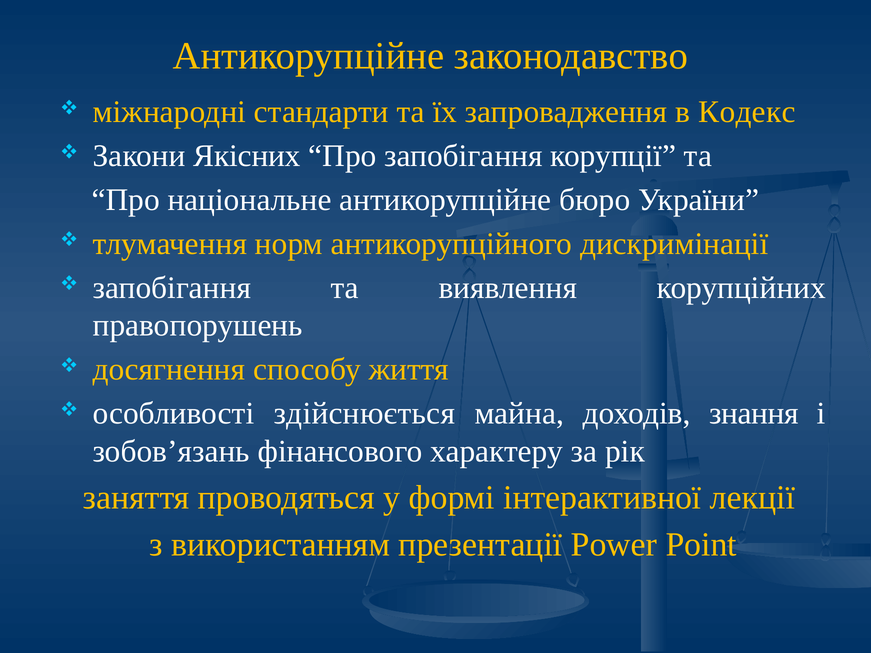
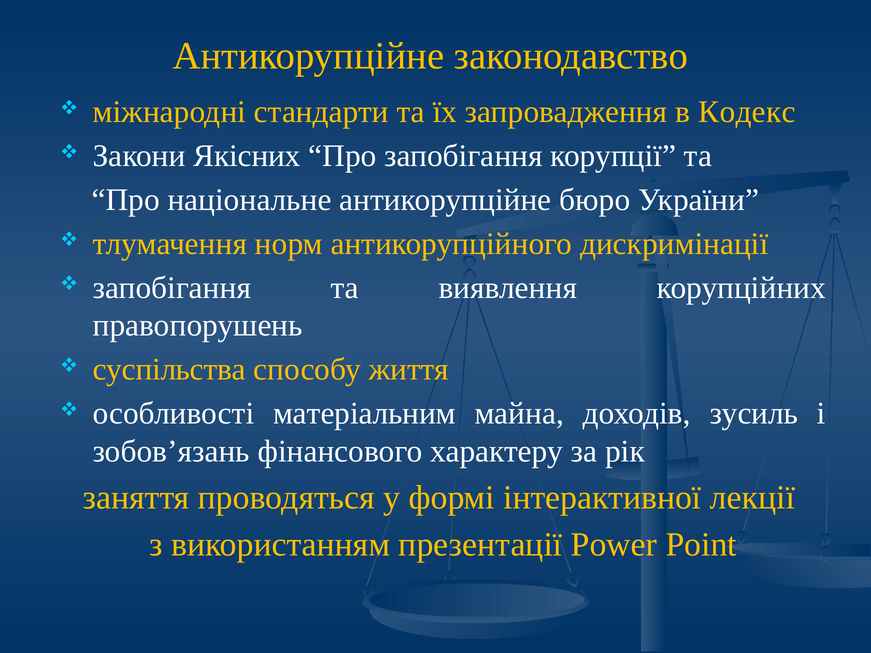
досягнення: досягнення -> суспільства
здійснюється: здійснюється -> матеріальним
знання: знання -> зусиль
